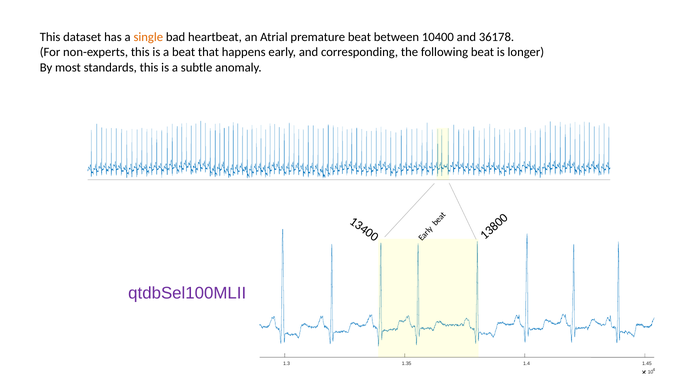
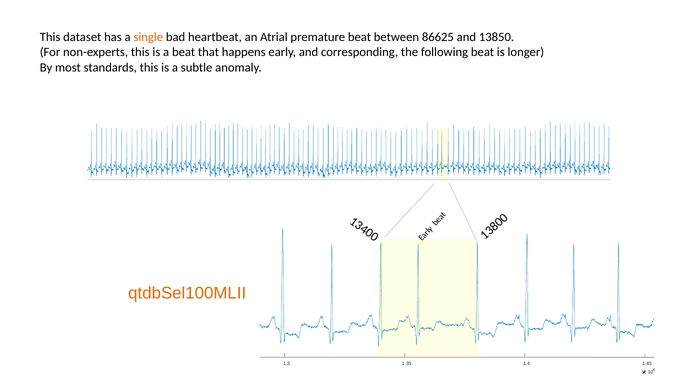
10400: 10400 -> 86625
36178: 36178 -> 13850
qtdbSel100MLII colour: purple -> orange
